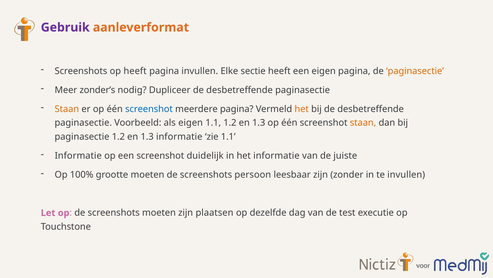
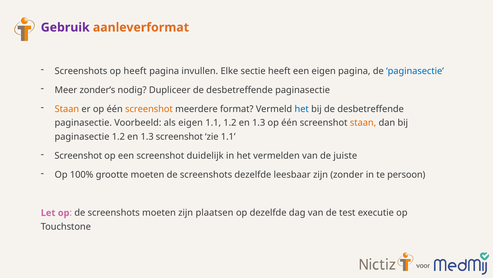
paginasectie at (415, 71) colour: orange -> blue
screenshot at (149, 109) colour: blue -> orange
meerdere pagina: pagina -> format
het at (302, 109) colour: orange -> blue
1.3 informatie: informatie -> screenshot
Informatie at (78, 155): Informatie -> Screenshot
het informatie: informatie -> vermelden
screenshots persoon: persoon -> dezelfde
te invullen: invullen -> persoon
